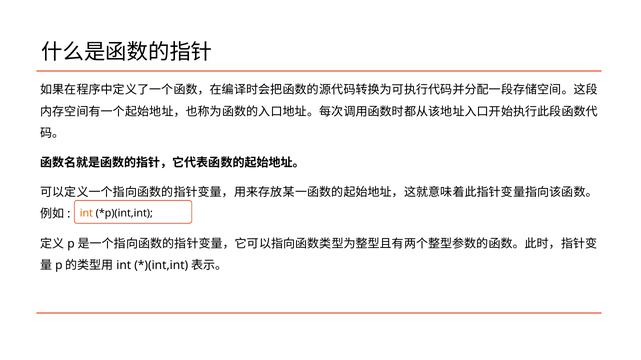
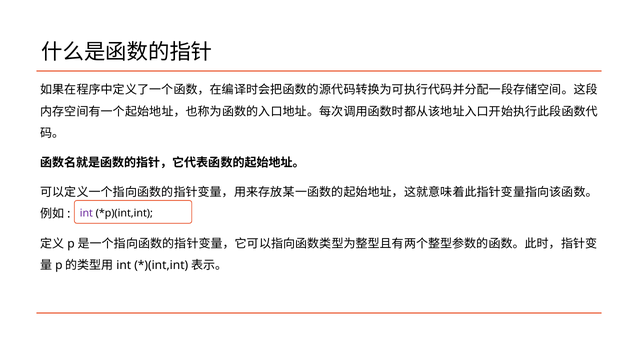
int colour: orange -> purple
